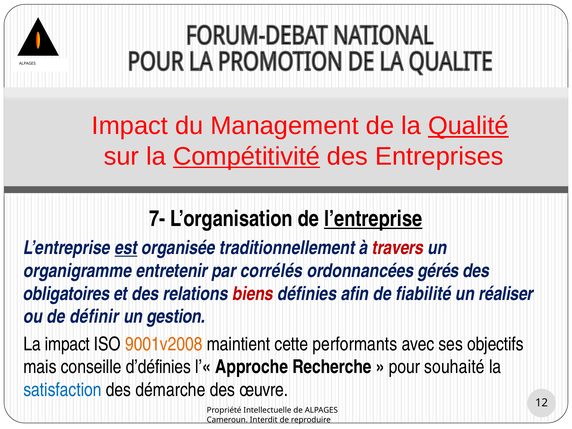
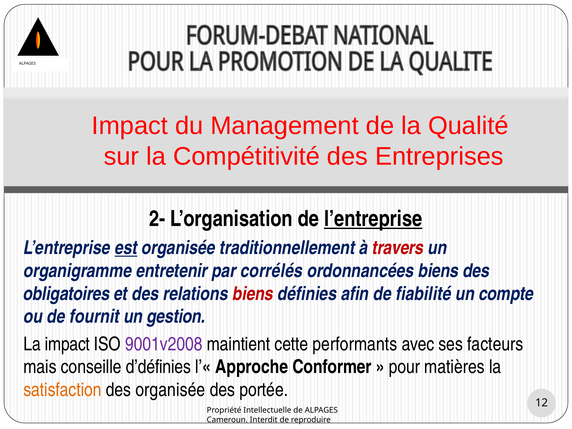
Qualité underline: present -> none
Compétitivité underline: present -> none
7-: 7- -> 2-
ordonnancées gérés: gérés -> biens
réaliser: réaliser -> compte
définir: définir -> fournit
9001v2008 colour: orange -> purple
objectifs: objectifs -> facteurs
Recherche: Recherche -> Conformer
souhaité: souhaité -> matières
satisfaction colour: blue -> orange
des démarche: démarche -> organisée
œuvre: œuvre -> portée
